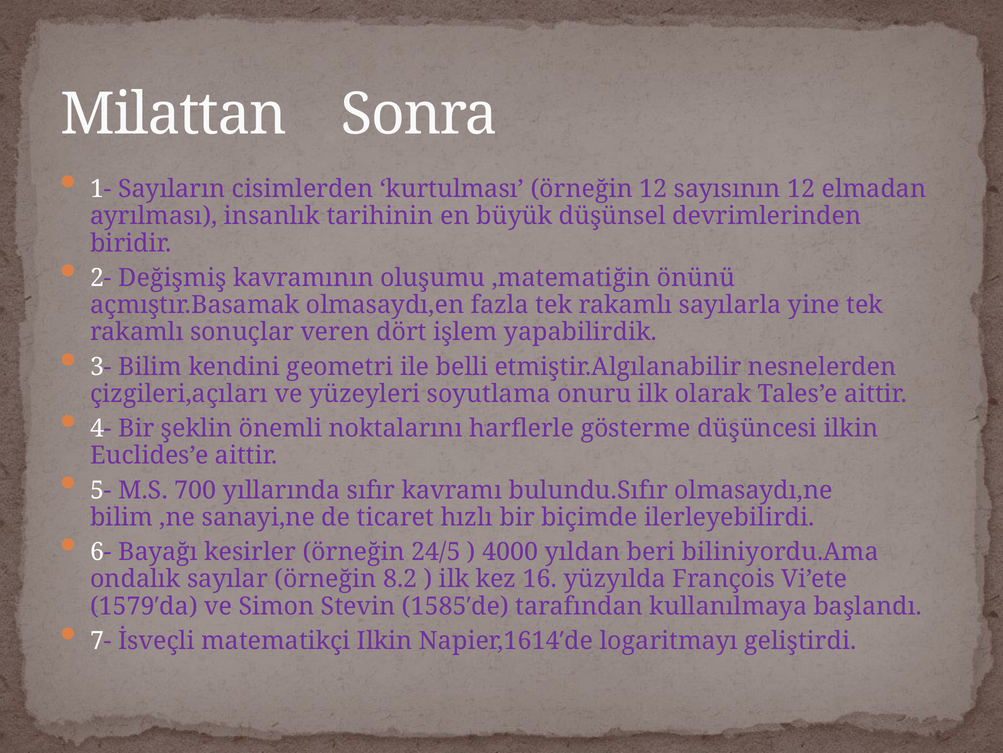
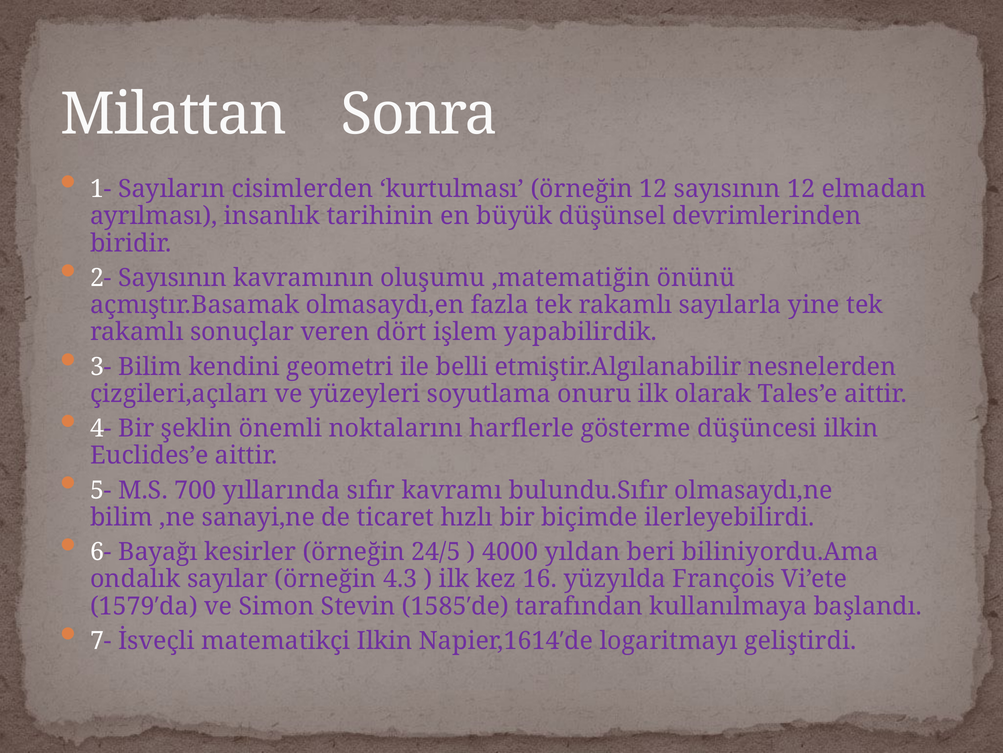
2- Değişmiş: Değişmiş -> Sayısının
8.2: 8.2 -> 4.3
